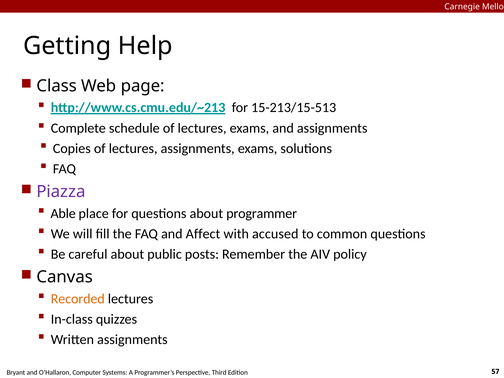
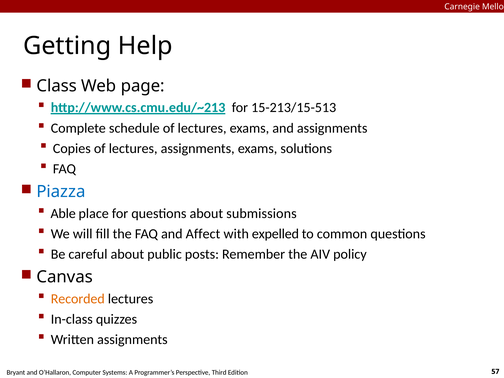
Piazza colour: purple -> blue
programmer: programmer -> submissions
accused: accused -> expelled
